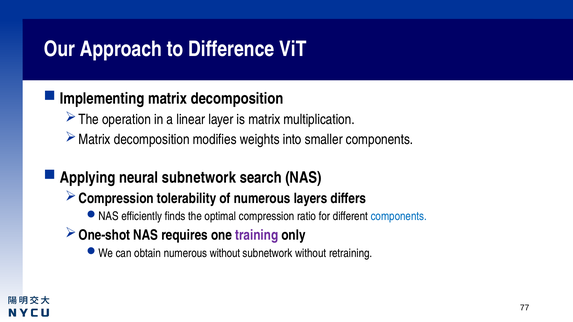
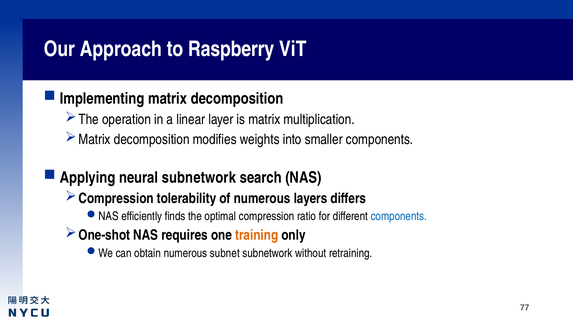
Difference: Difference -> Raspberry
training colour: purple -> orange
numerous without: without -> subnet
